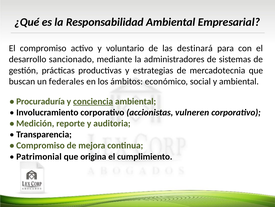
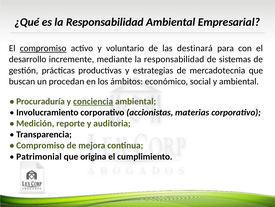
compromiso at (43, 48) underline: none -> present
sancionado: sancionado -> incremente
mediante la administradores: administradores -> responsabilidad
federales: federales -> procedan
vulneren: vulneren -> materias
